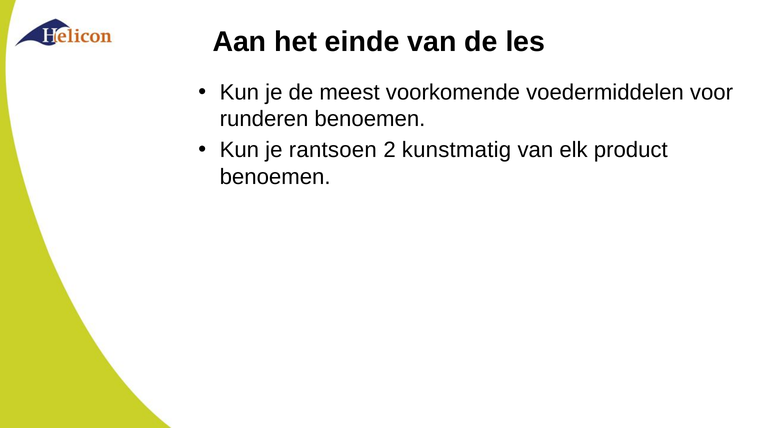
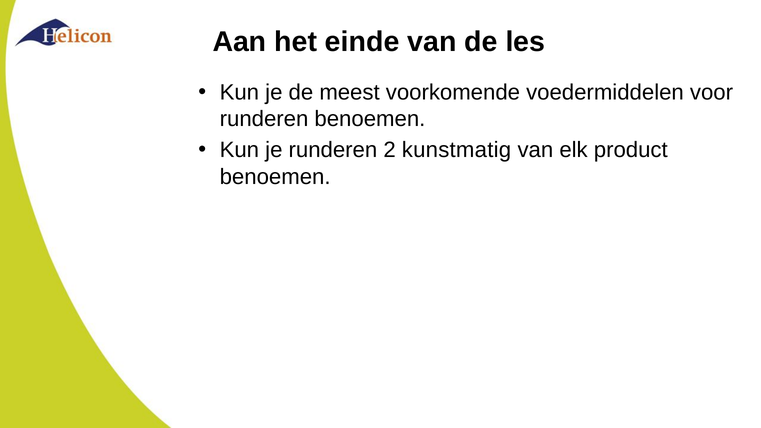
je rantsoen: rantsoen -> runderen
